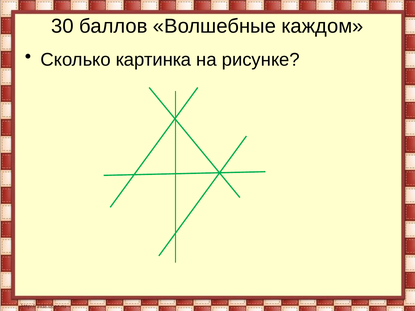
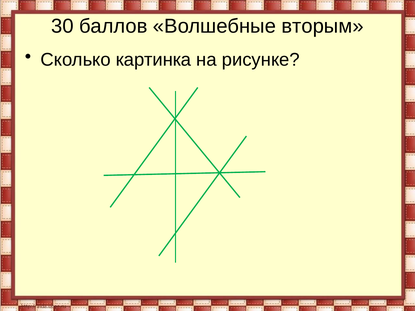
каждом: каждом -> вторым
